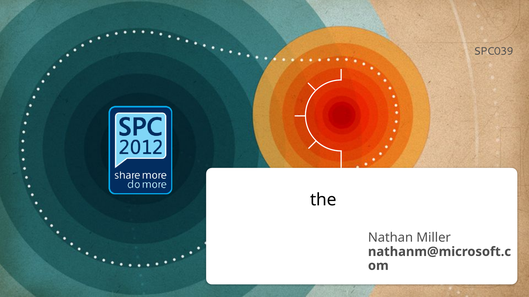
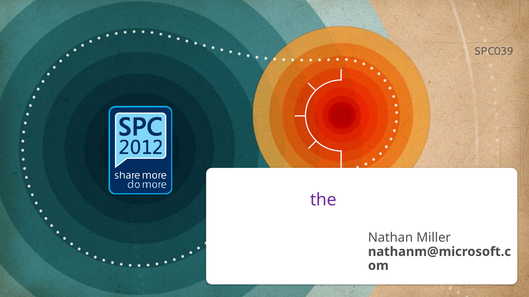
the colour: black -> purple
